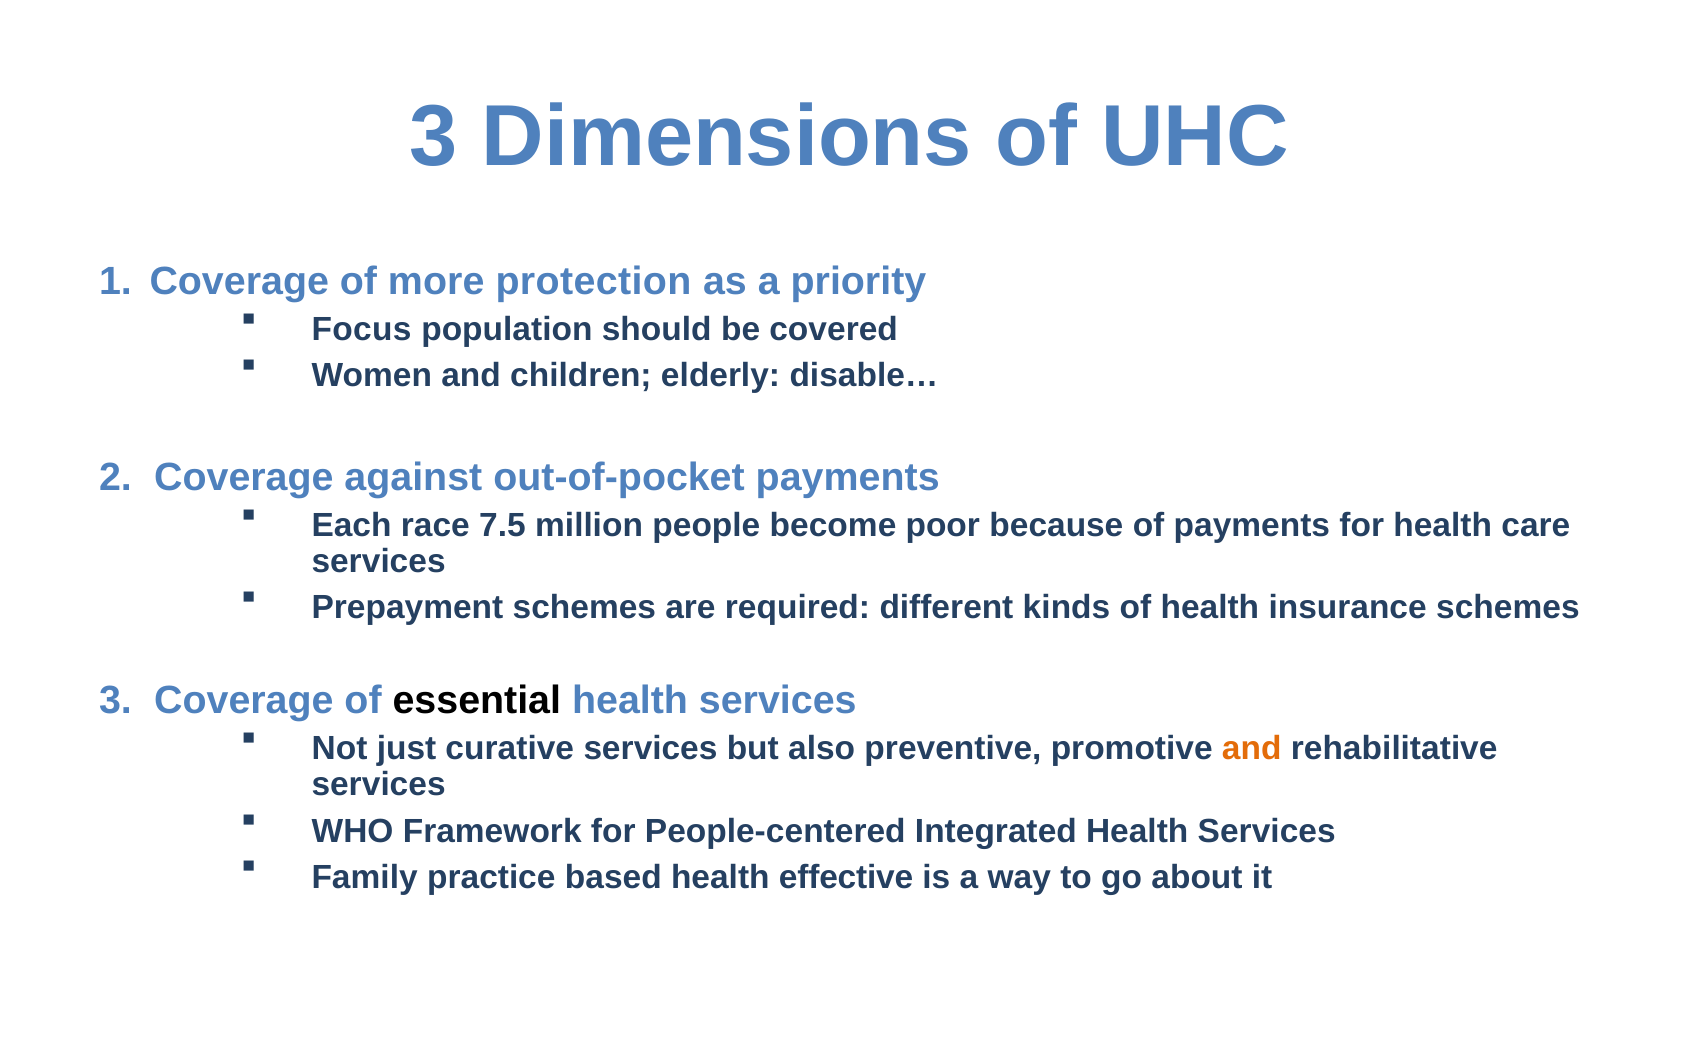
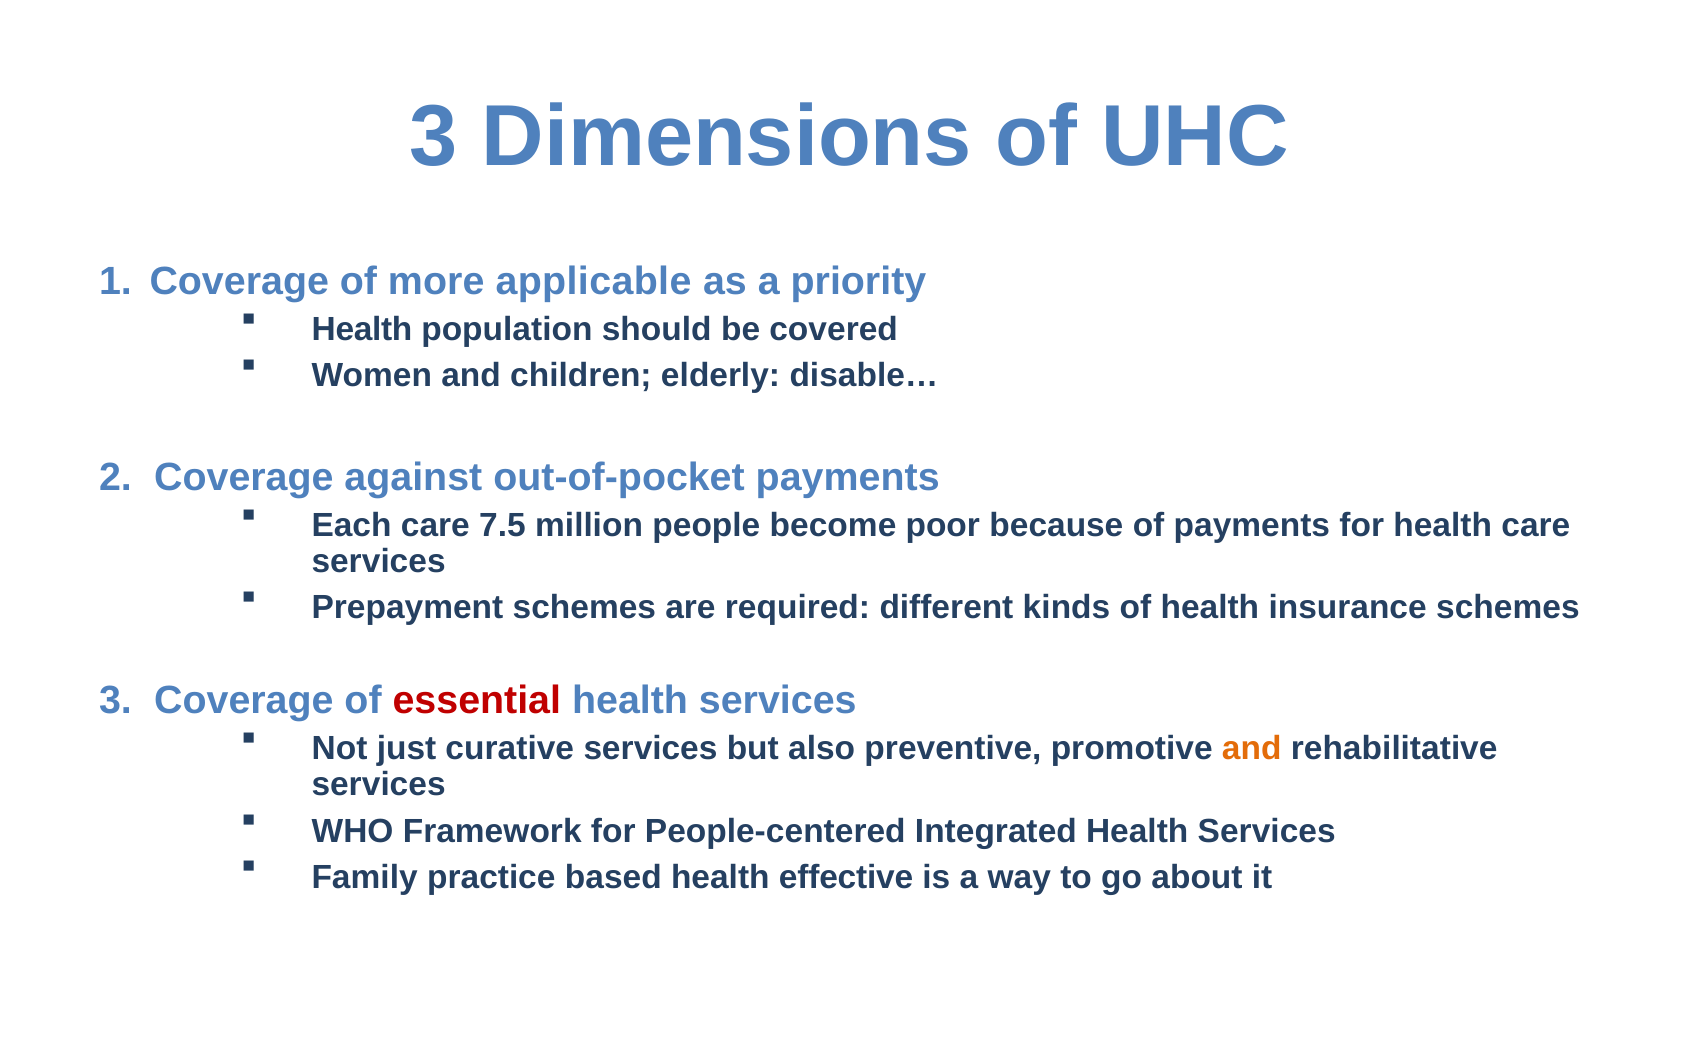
protection: protection -> applicable
Focus at (362, 330): Focus -> Health
Each race: race -> care
essential colour: black -> red
